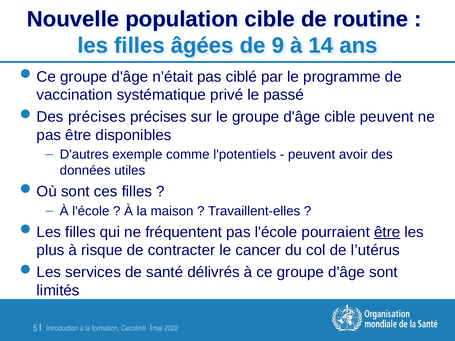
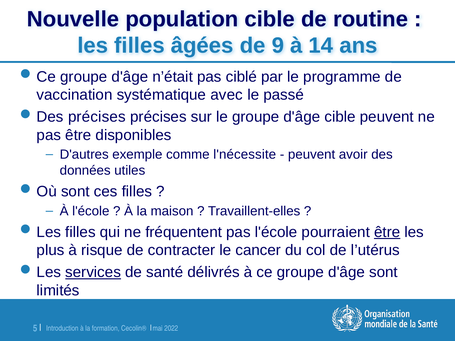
privé: privé -> avec
l'potentiels: l'potentiels -> l'nécessite
services underline: none -> present
